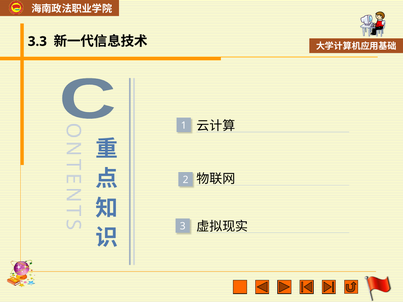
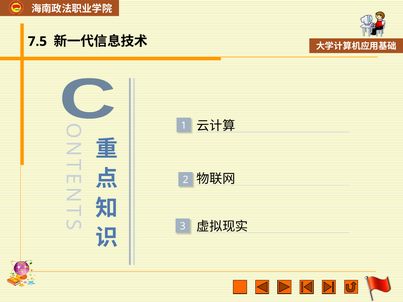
3.3: 3.3 -> 7.5
